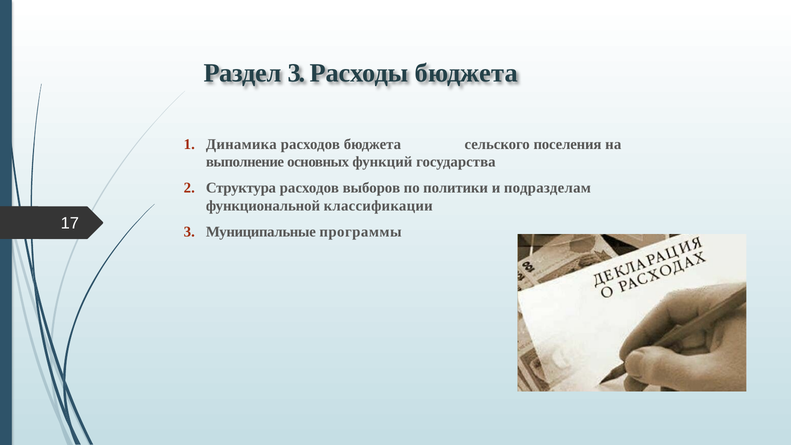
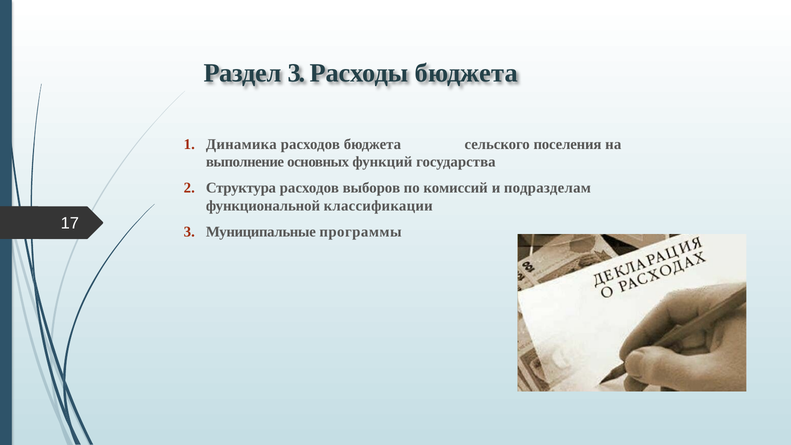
политики: политики -> комиссий
